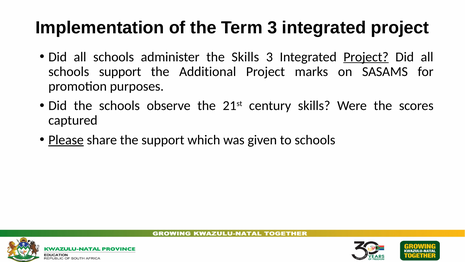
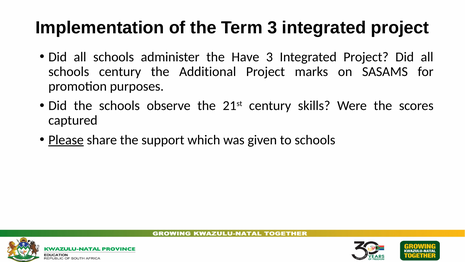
the Skills: Skills -> Have
Project at (366, 57) underline: present -> none
schools support: support -> century
